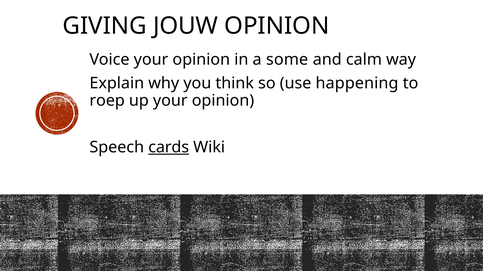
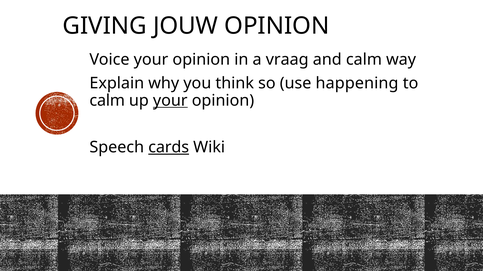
some: some -> vraag
roep at (107, 101): roep -> calm
your at (170, 101) underline: none -> present
